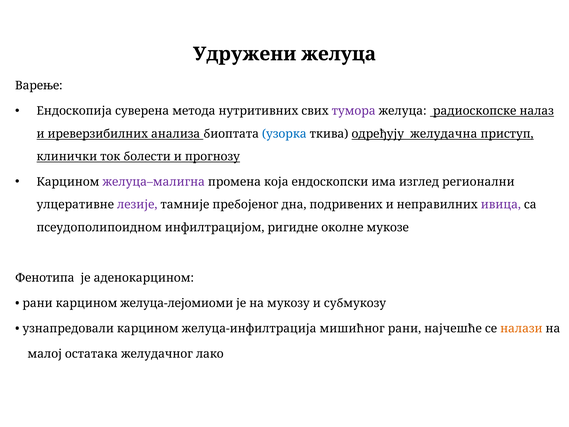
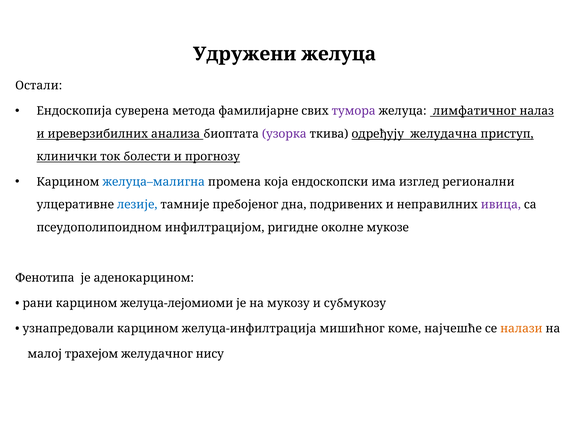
Варење: Варење -> Остали
нутритивних: нутритивних -> фамилијарне
радиоскопске: радиоскопске -> лимфатичног
узорка colour: blue -> purple
желуца–малигна colour: purple -> blue
лезије colour: purple -> blue
мишићног рани: рани -> коме
остатака: остатака -> трахејом
лако: лако -> нису
